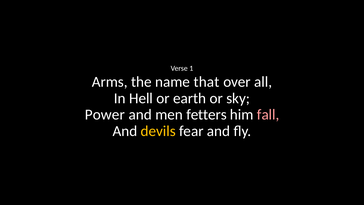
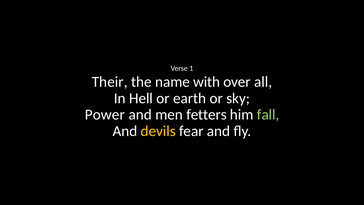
Arms: Arms -> Their
that: that -> with
fall colour: pink -> light green
